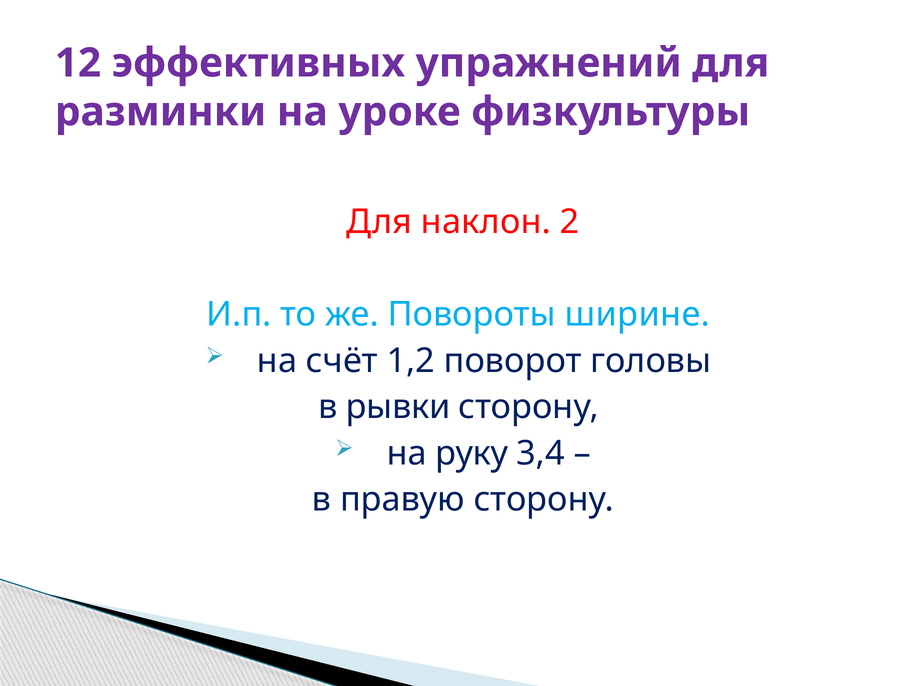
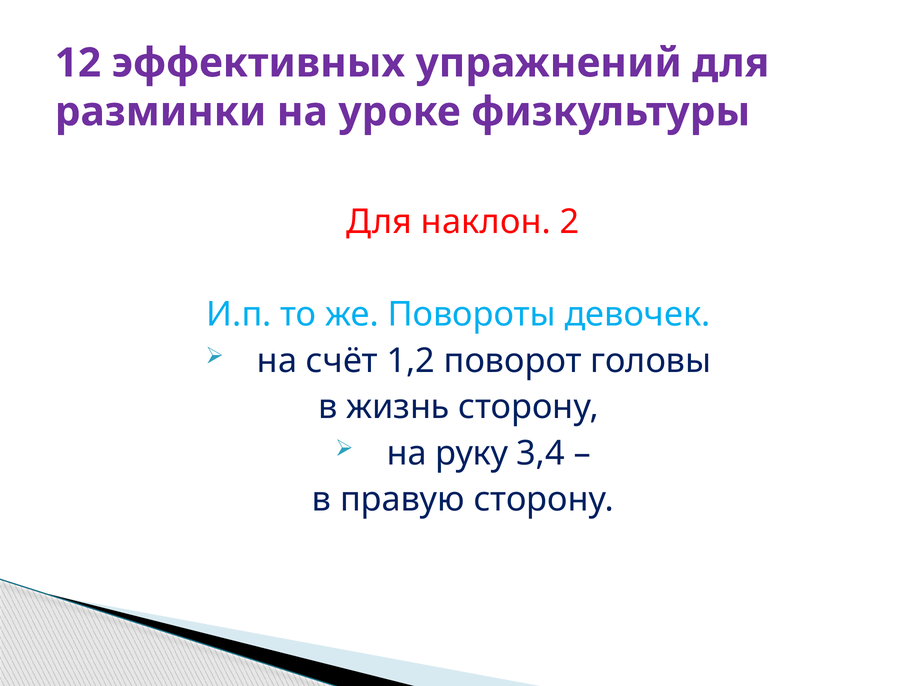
ширине: ширине -> девочек
рывки: рывки -> жизнь
